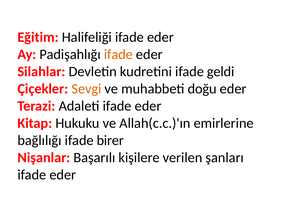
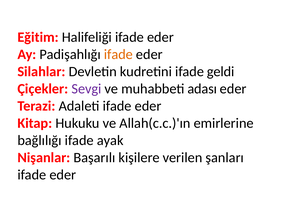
Sevgi colour: orange -> purple
doğu: doğu -> adası
birer: birer -> ayak
